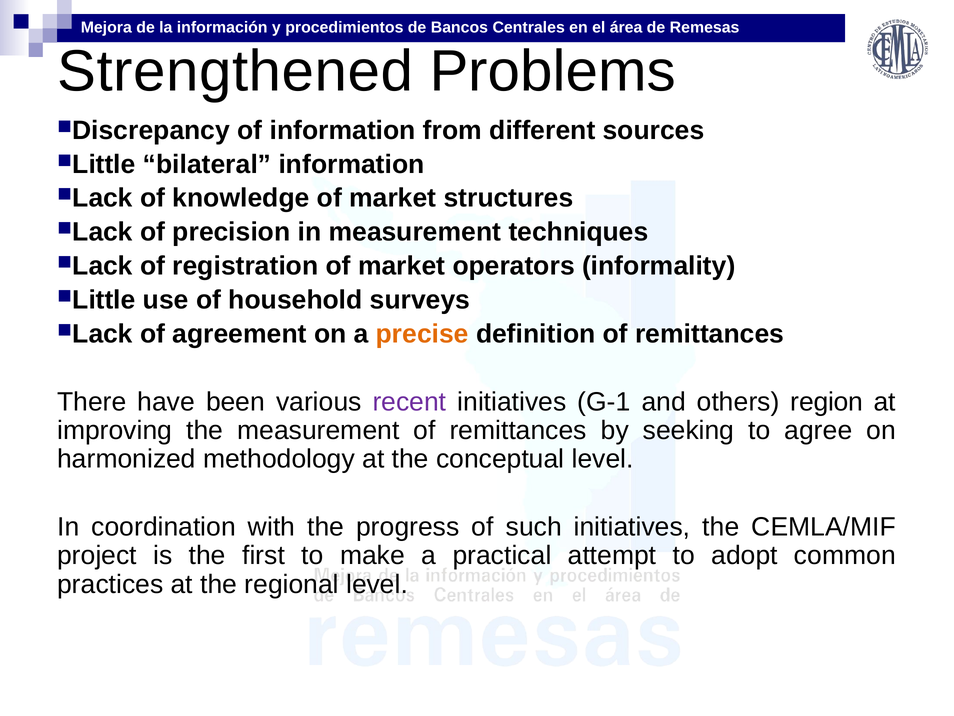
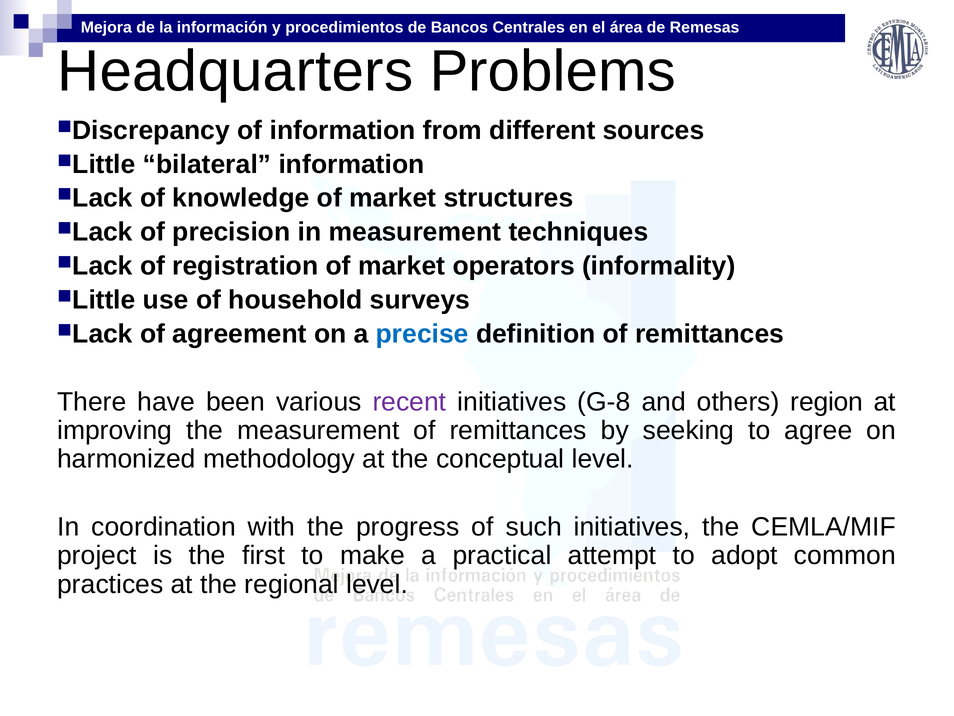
Strengthened: Strengthened -> Headquarters
precise colour: orange -> blue
G-1: G-1 -> G-8
